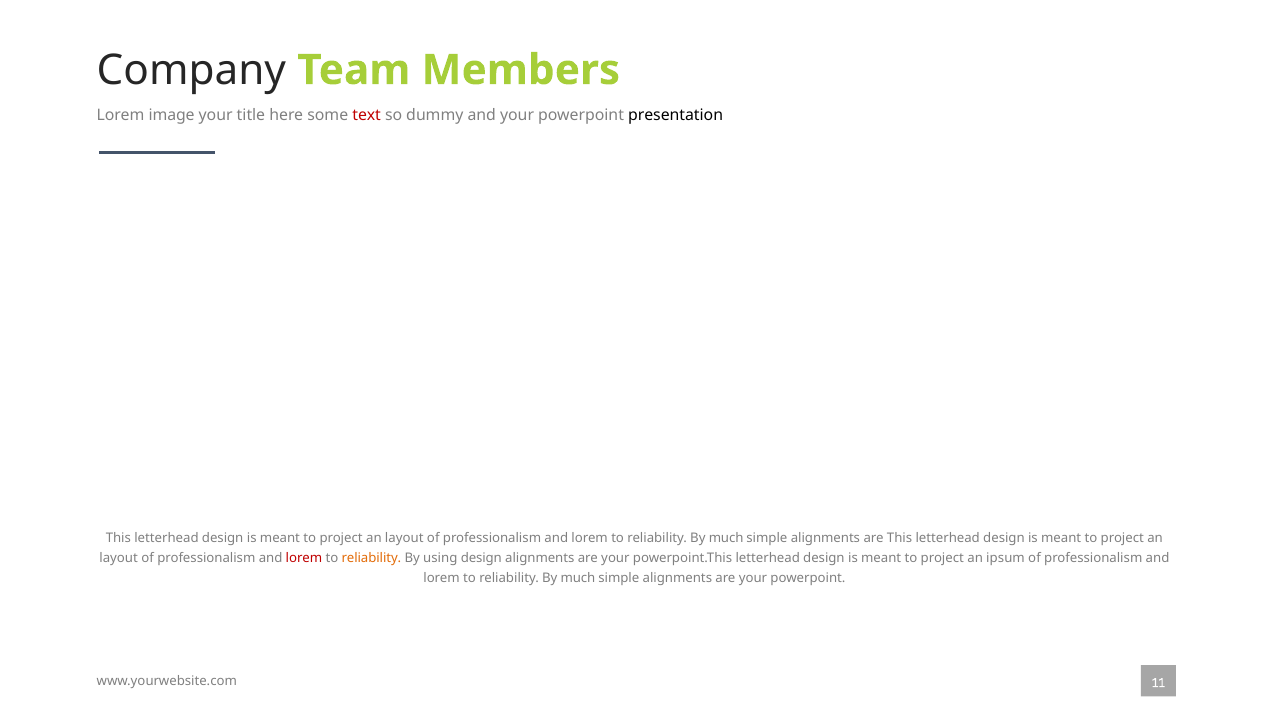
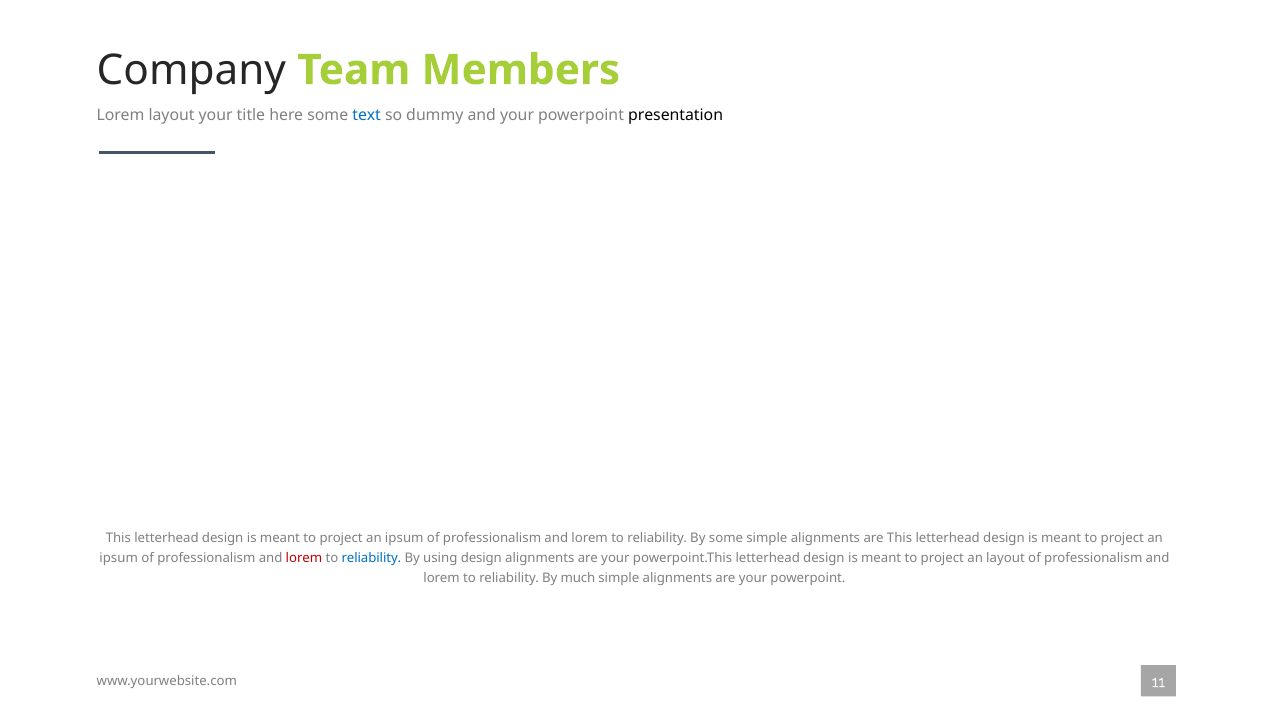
Lorem image: image -> layout
text colour: red -> blue
layout at (404, 538): layout -> ipsum
much at (726, 538): much -> some
layout at (119, 558): layout -> ipsum
reliability at (371, 558) colour: orange -> blue
an ipsum: ipsum -> layout
